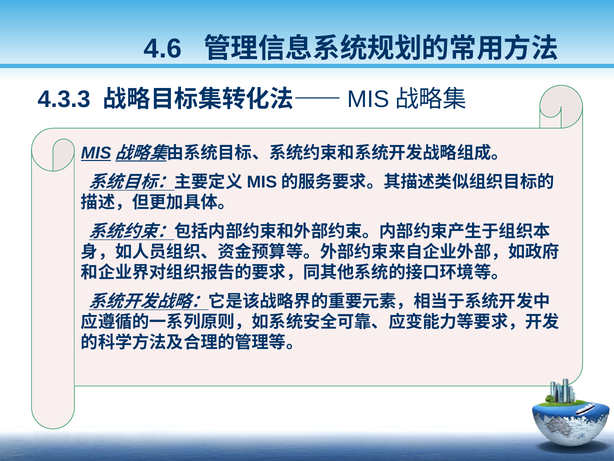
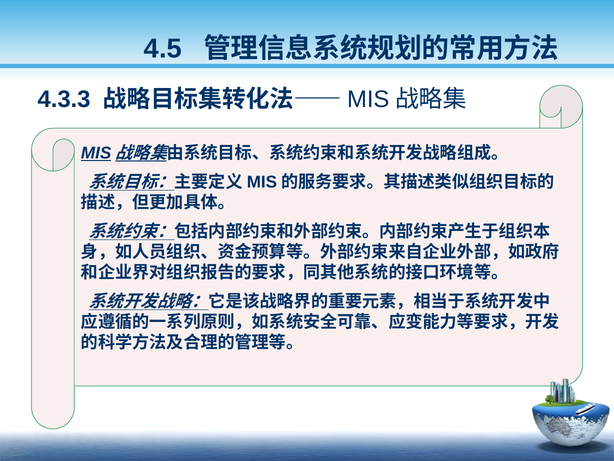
4.6: 4.6 -> 4.5
